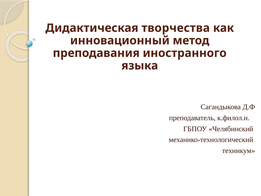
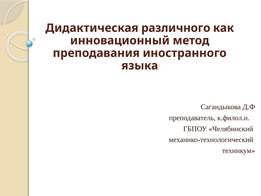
творчества: творчества -> различного
